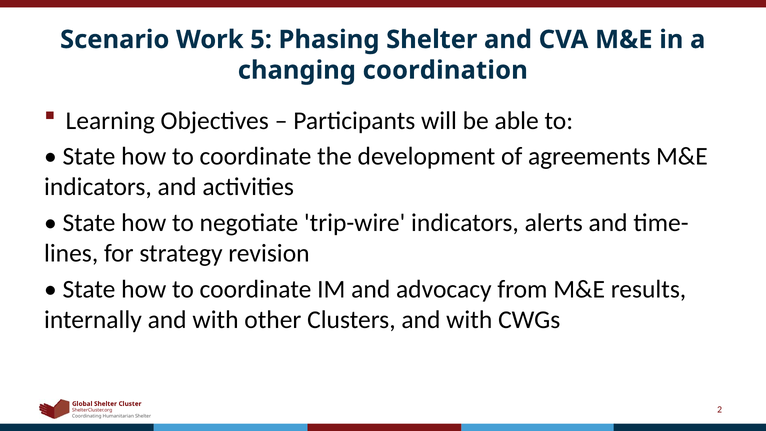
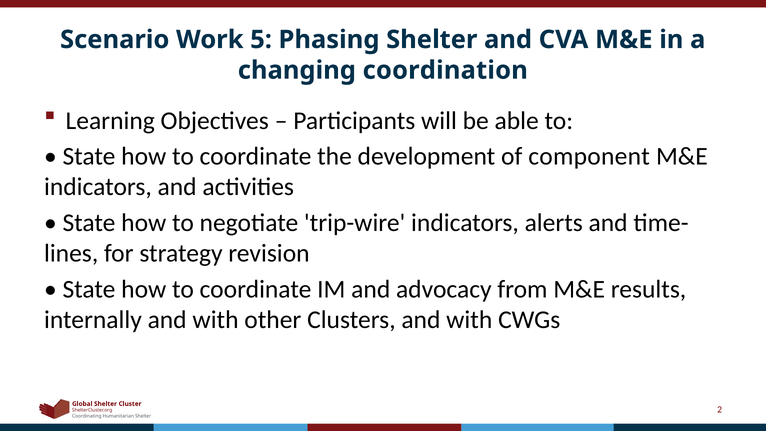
agreements: agreements -> component
